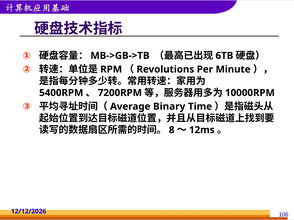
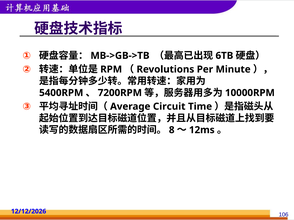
Binary: Binary -> Circuit
